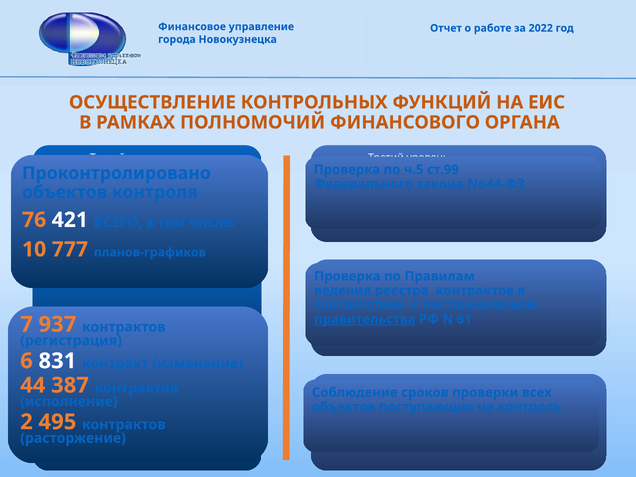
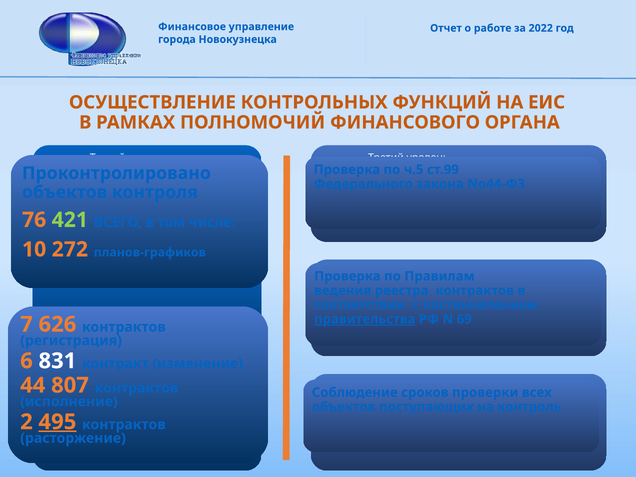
421 colour: white -> light green
777: 777 -> 272
61: 61 -> 69
937: 937 -> 626
387: 387 -> 807
495 underline: none -> present
